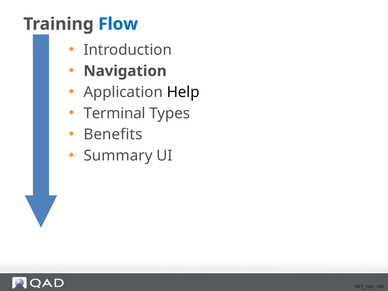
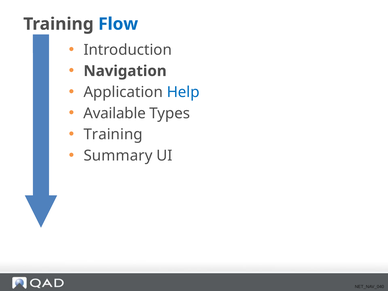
Help colour: black -> blue
Terminal: Terminal -> Available
Benefits at (113, 134): Benefits -> Training
